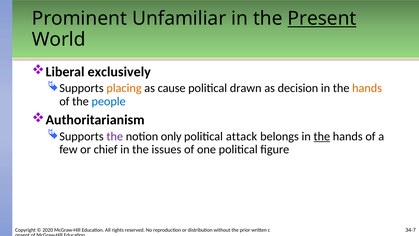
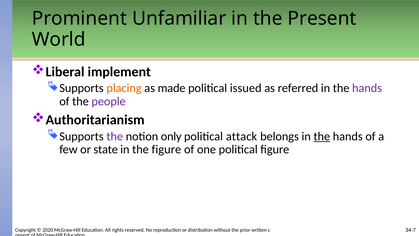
Present underline: present -> none
exclusively: exclusively -> implement
cause: cause -> made
drawn: drawn -> issued
decision: decision -> referred
hands at (367, 88) colour: orange -> purple
people colour: blue -> purple
chief: chief -> state
the issues: issues -> figure
